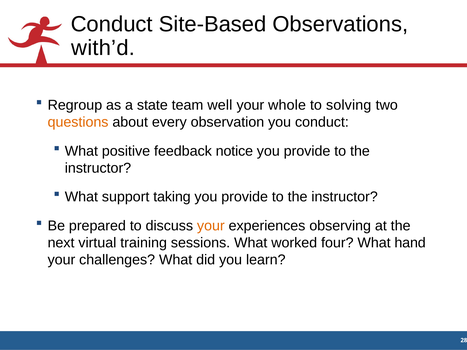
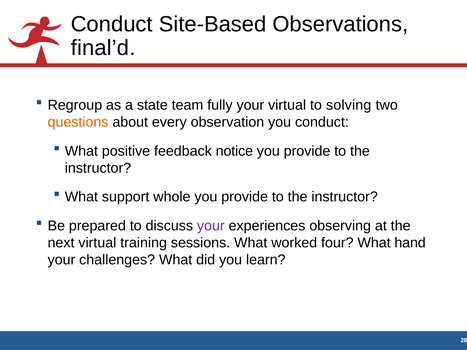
with’d: with’d -> final’d
well: well -> fully
your whole: whole -> virtual
taking: taking -> whole
your at (211, 226) colour: orange -> purple
